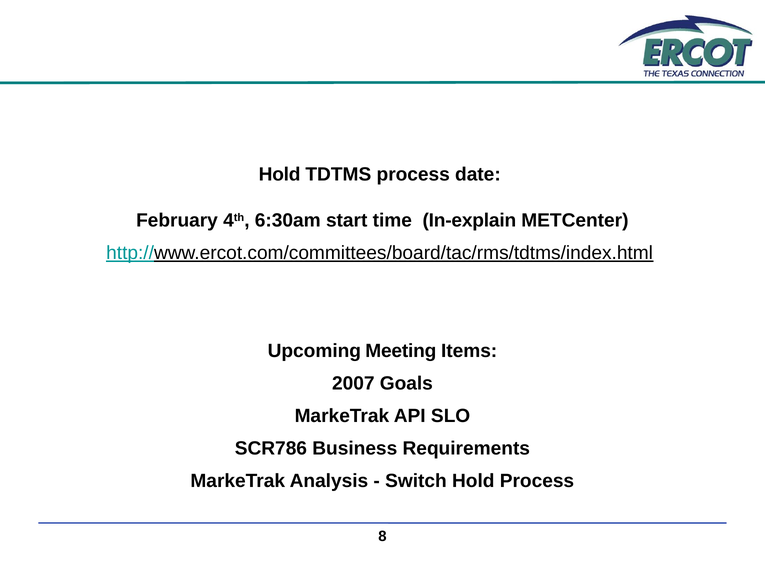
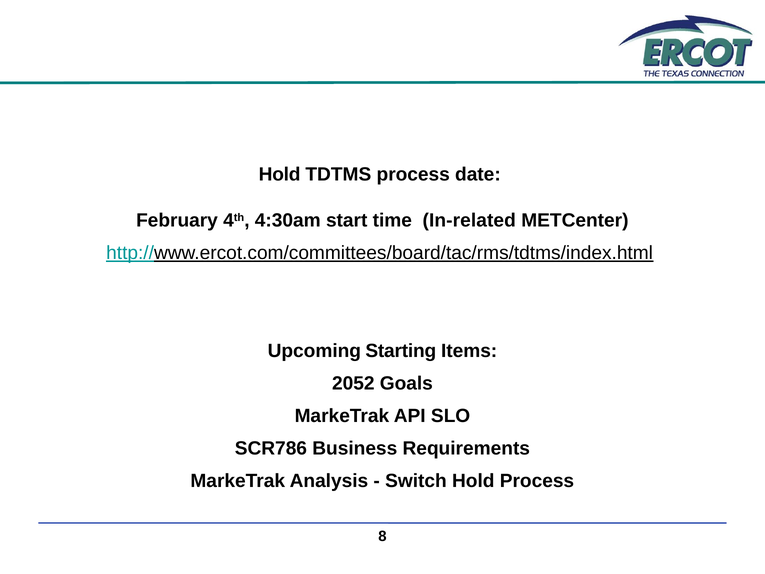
6:30am: 6:30am -> 4:30am
In-explain: In-explain -> In-related
Meeting: Meeting -> Starting
2007: 2007 -> 2052
